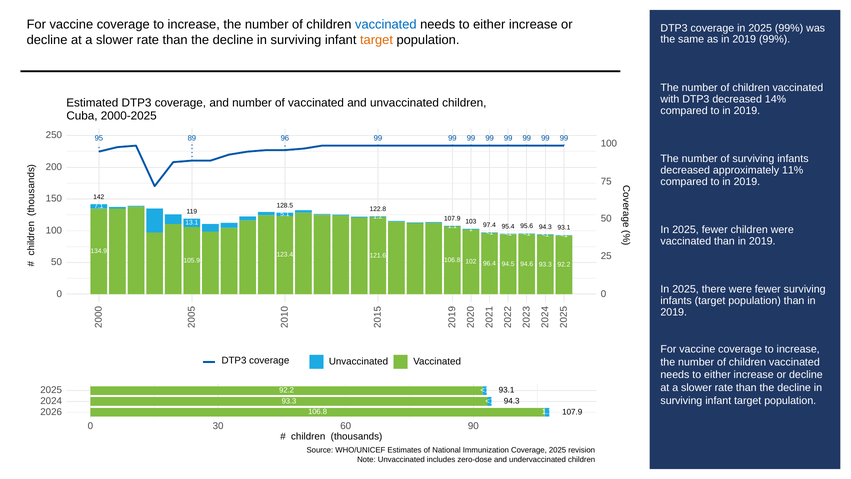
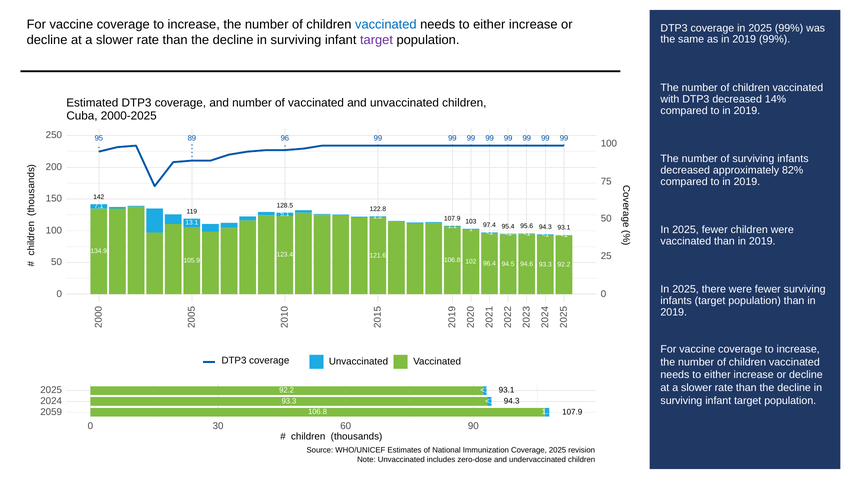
target at (376, 40) colour: orange -> purple
11%: 11% -> 82%
2026: 2026 -> 2059
